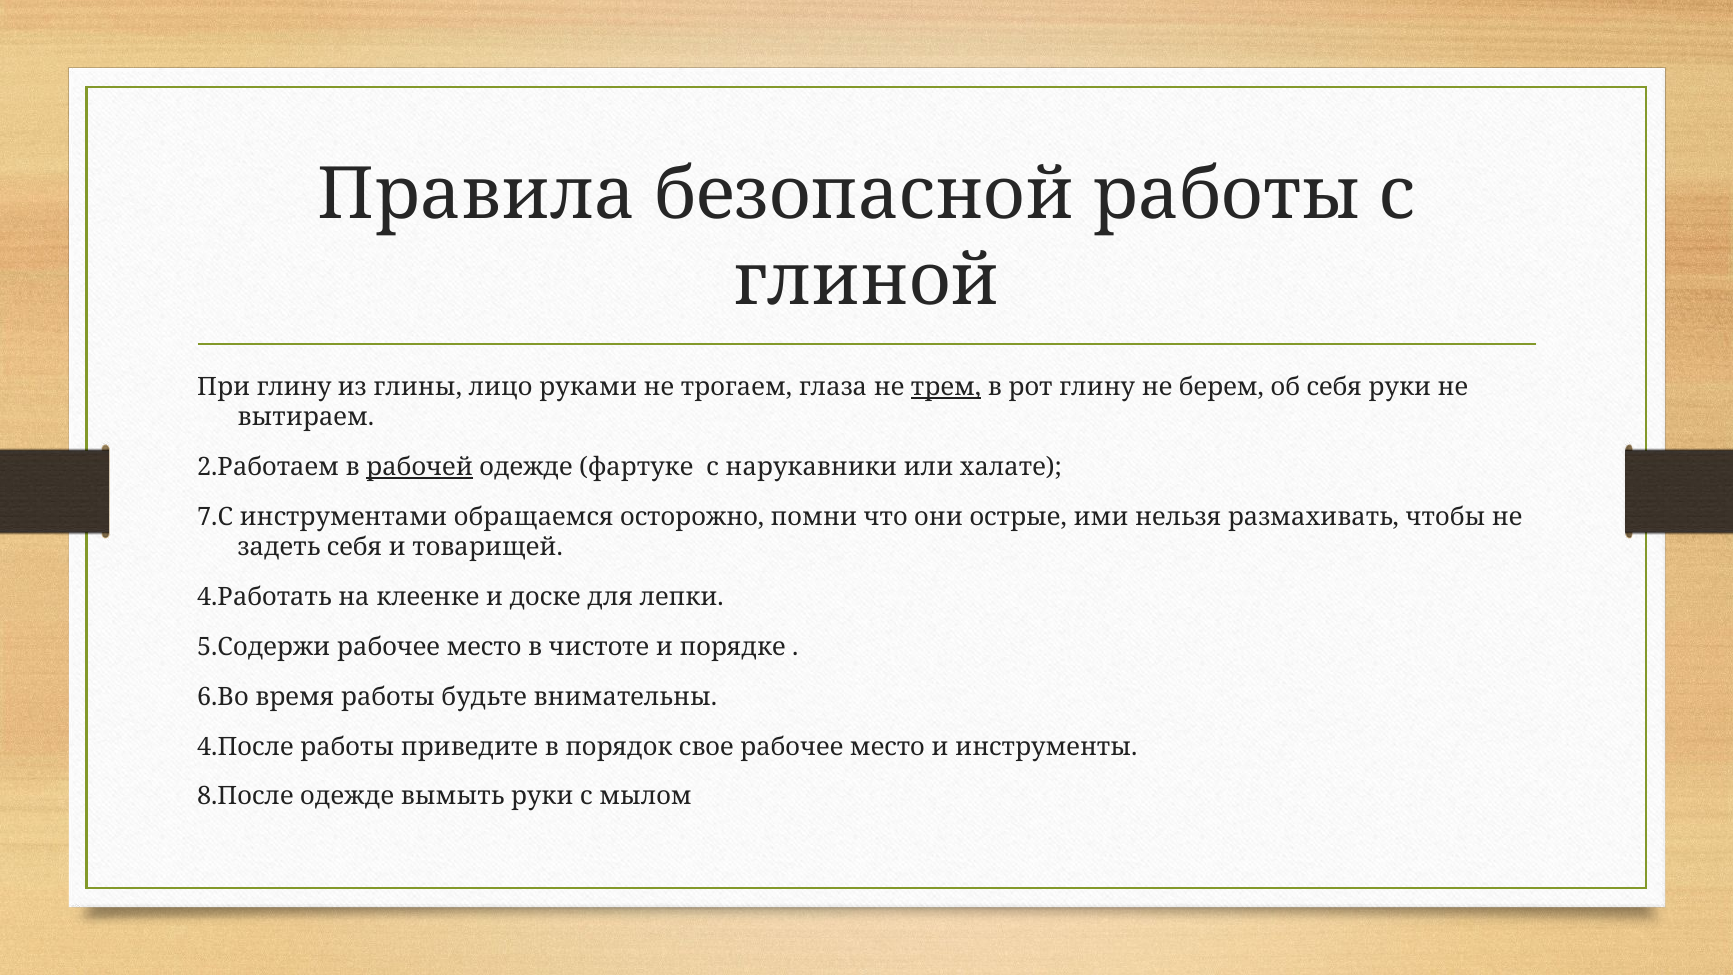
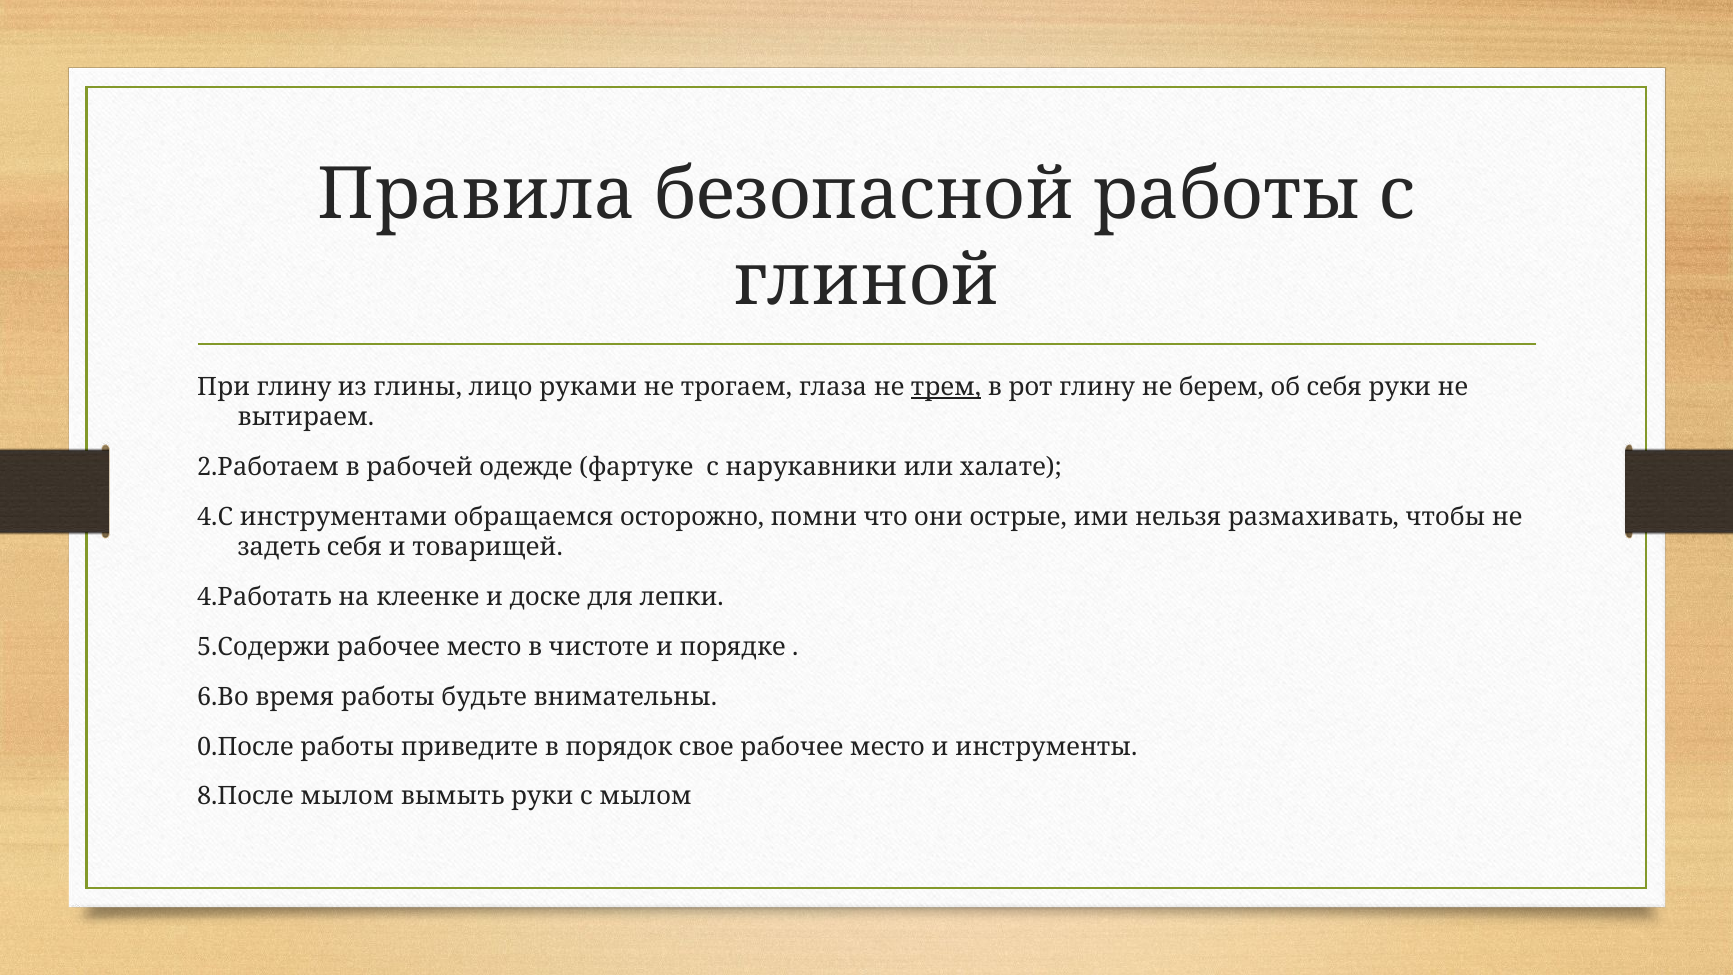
рабочей underline: present -> none
7.С: 7.С -> 4.С
4.После: 4.После -> 0.После
8.После одежде: одежде -> мылом
